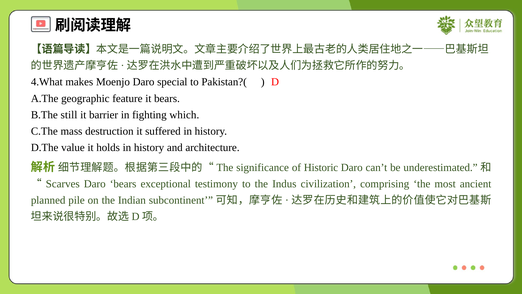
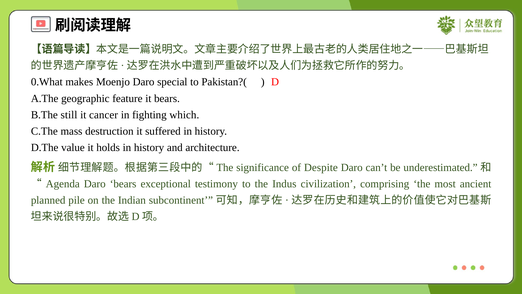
4.What: 4.What -> 0.What
barrier: barrier -> cancer
Historic: Historic -> Despite
Scarves: Scarves -> Agenda
